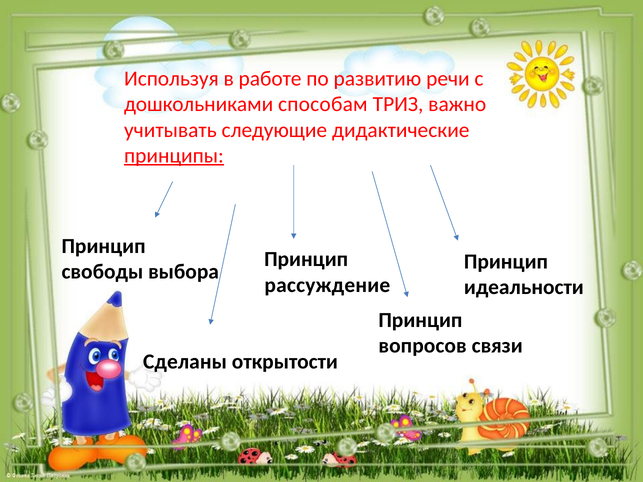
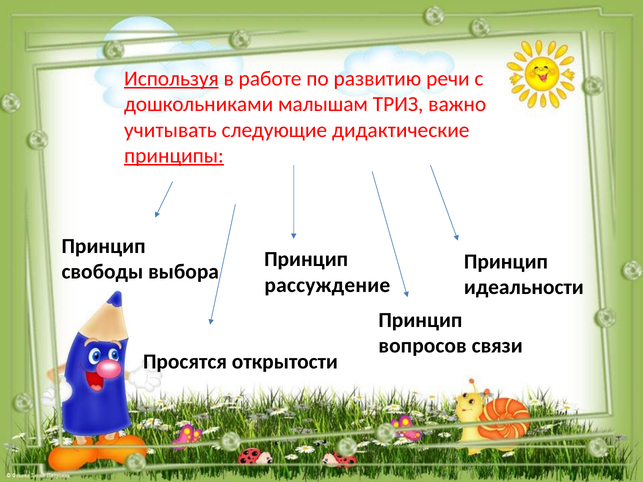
Используя underline: none -> present
способам: способам -> малышам
Сделаны: Сделаны -> Просятся
